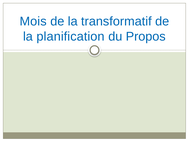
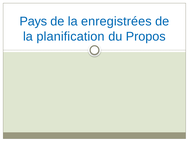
Mois: Mois -> Pays
transformatif: transformatif -> enregistrées
